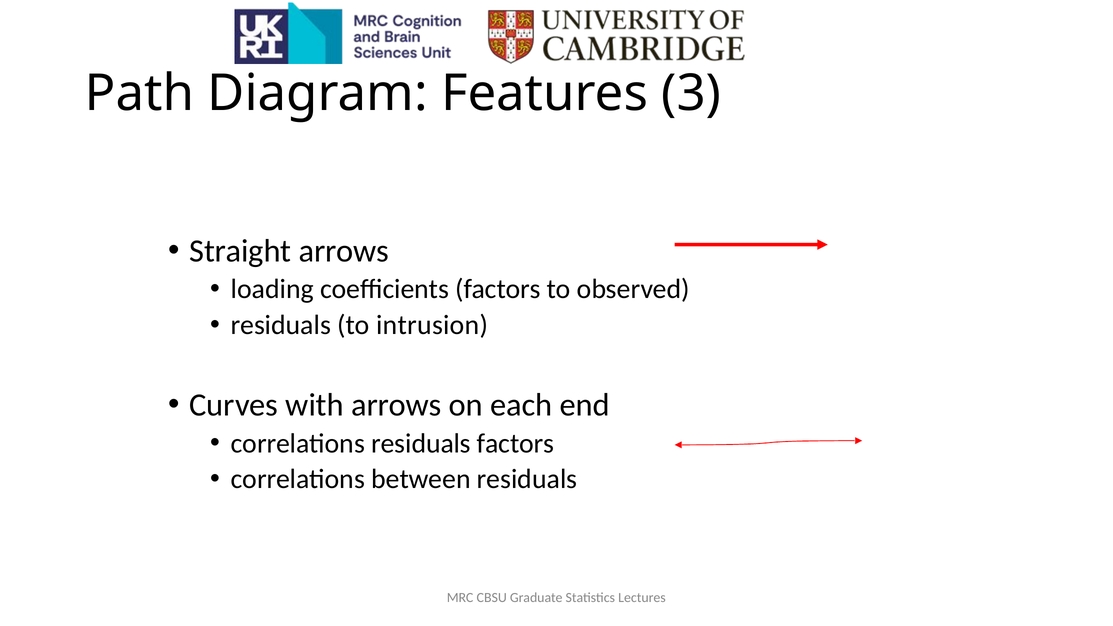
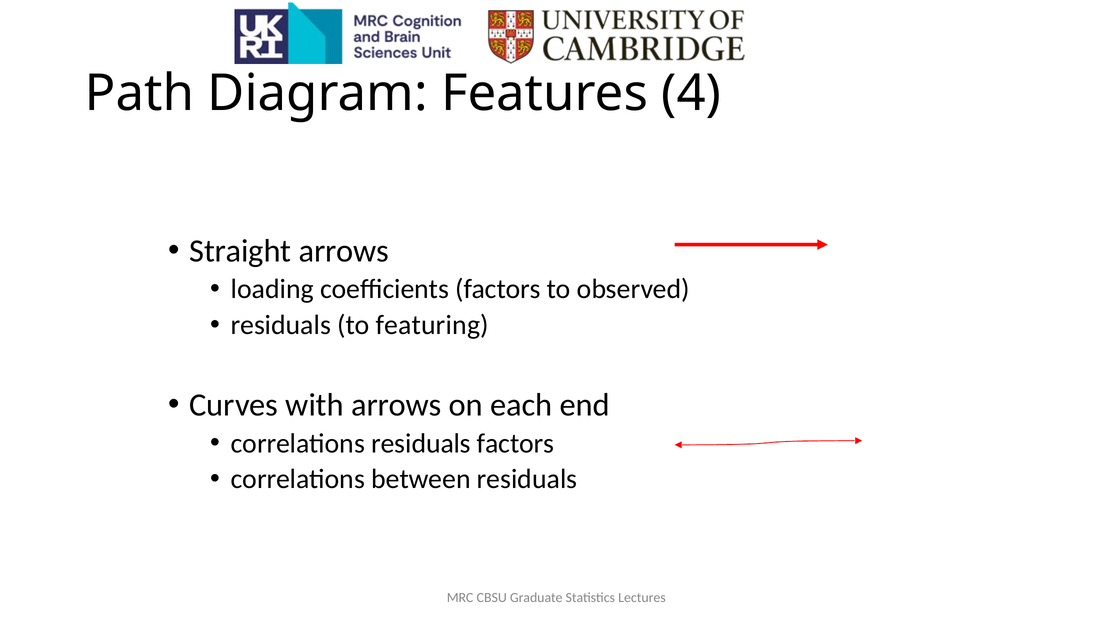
3: 3 -> 4
intrusion: intrusion -> featuring
